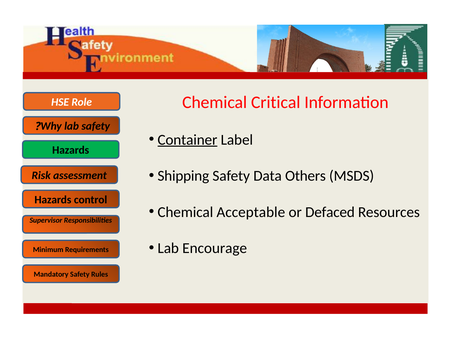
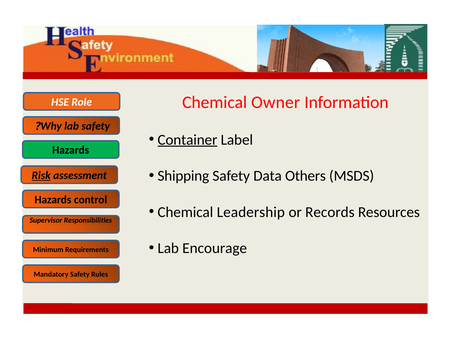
Critical: Critical -> Owner
Risk underline: none -> present
Acceptable: Acceptable -> Leadership
Defaced: Defaced -> Records
